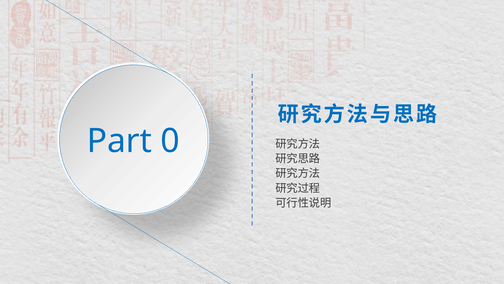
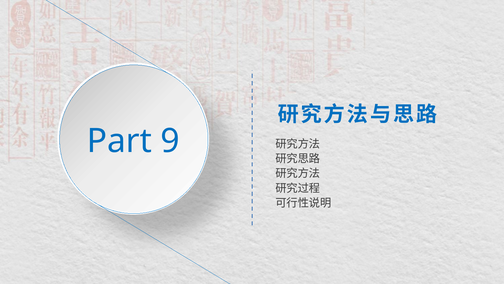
0: 0 -> 9
